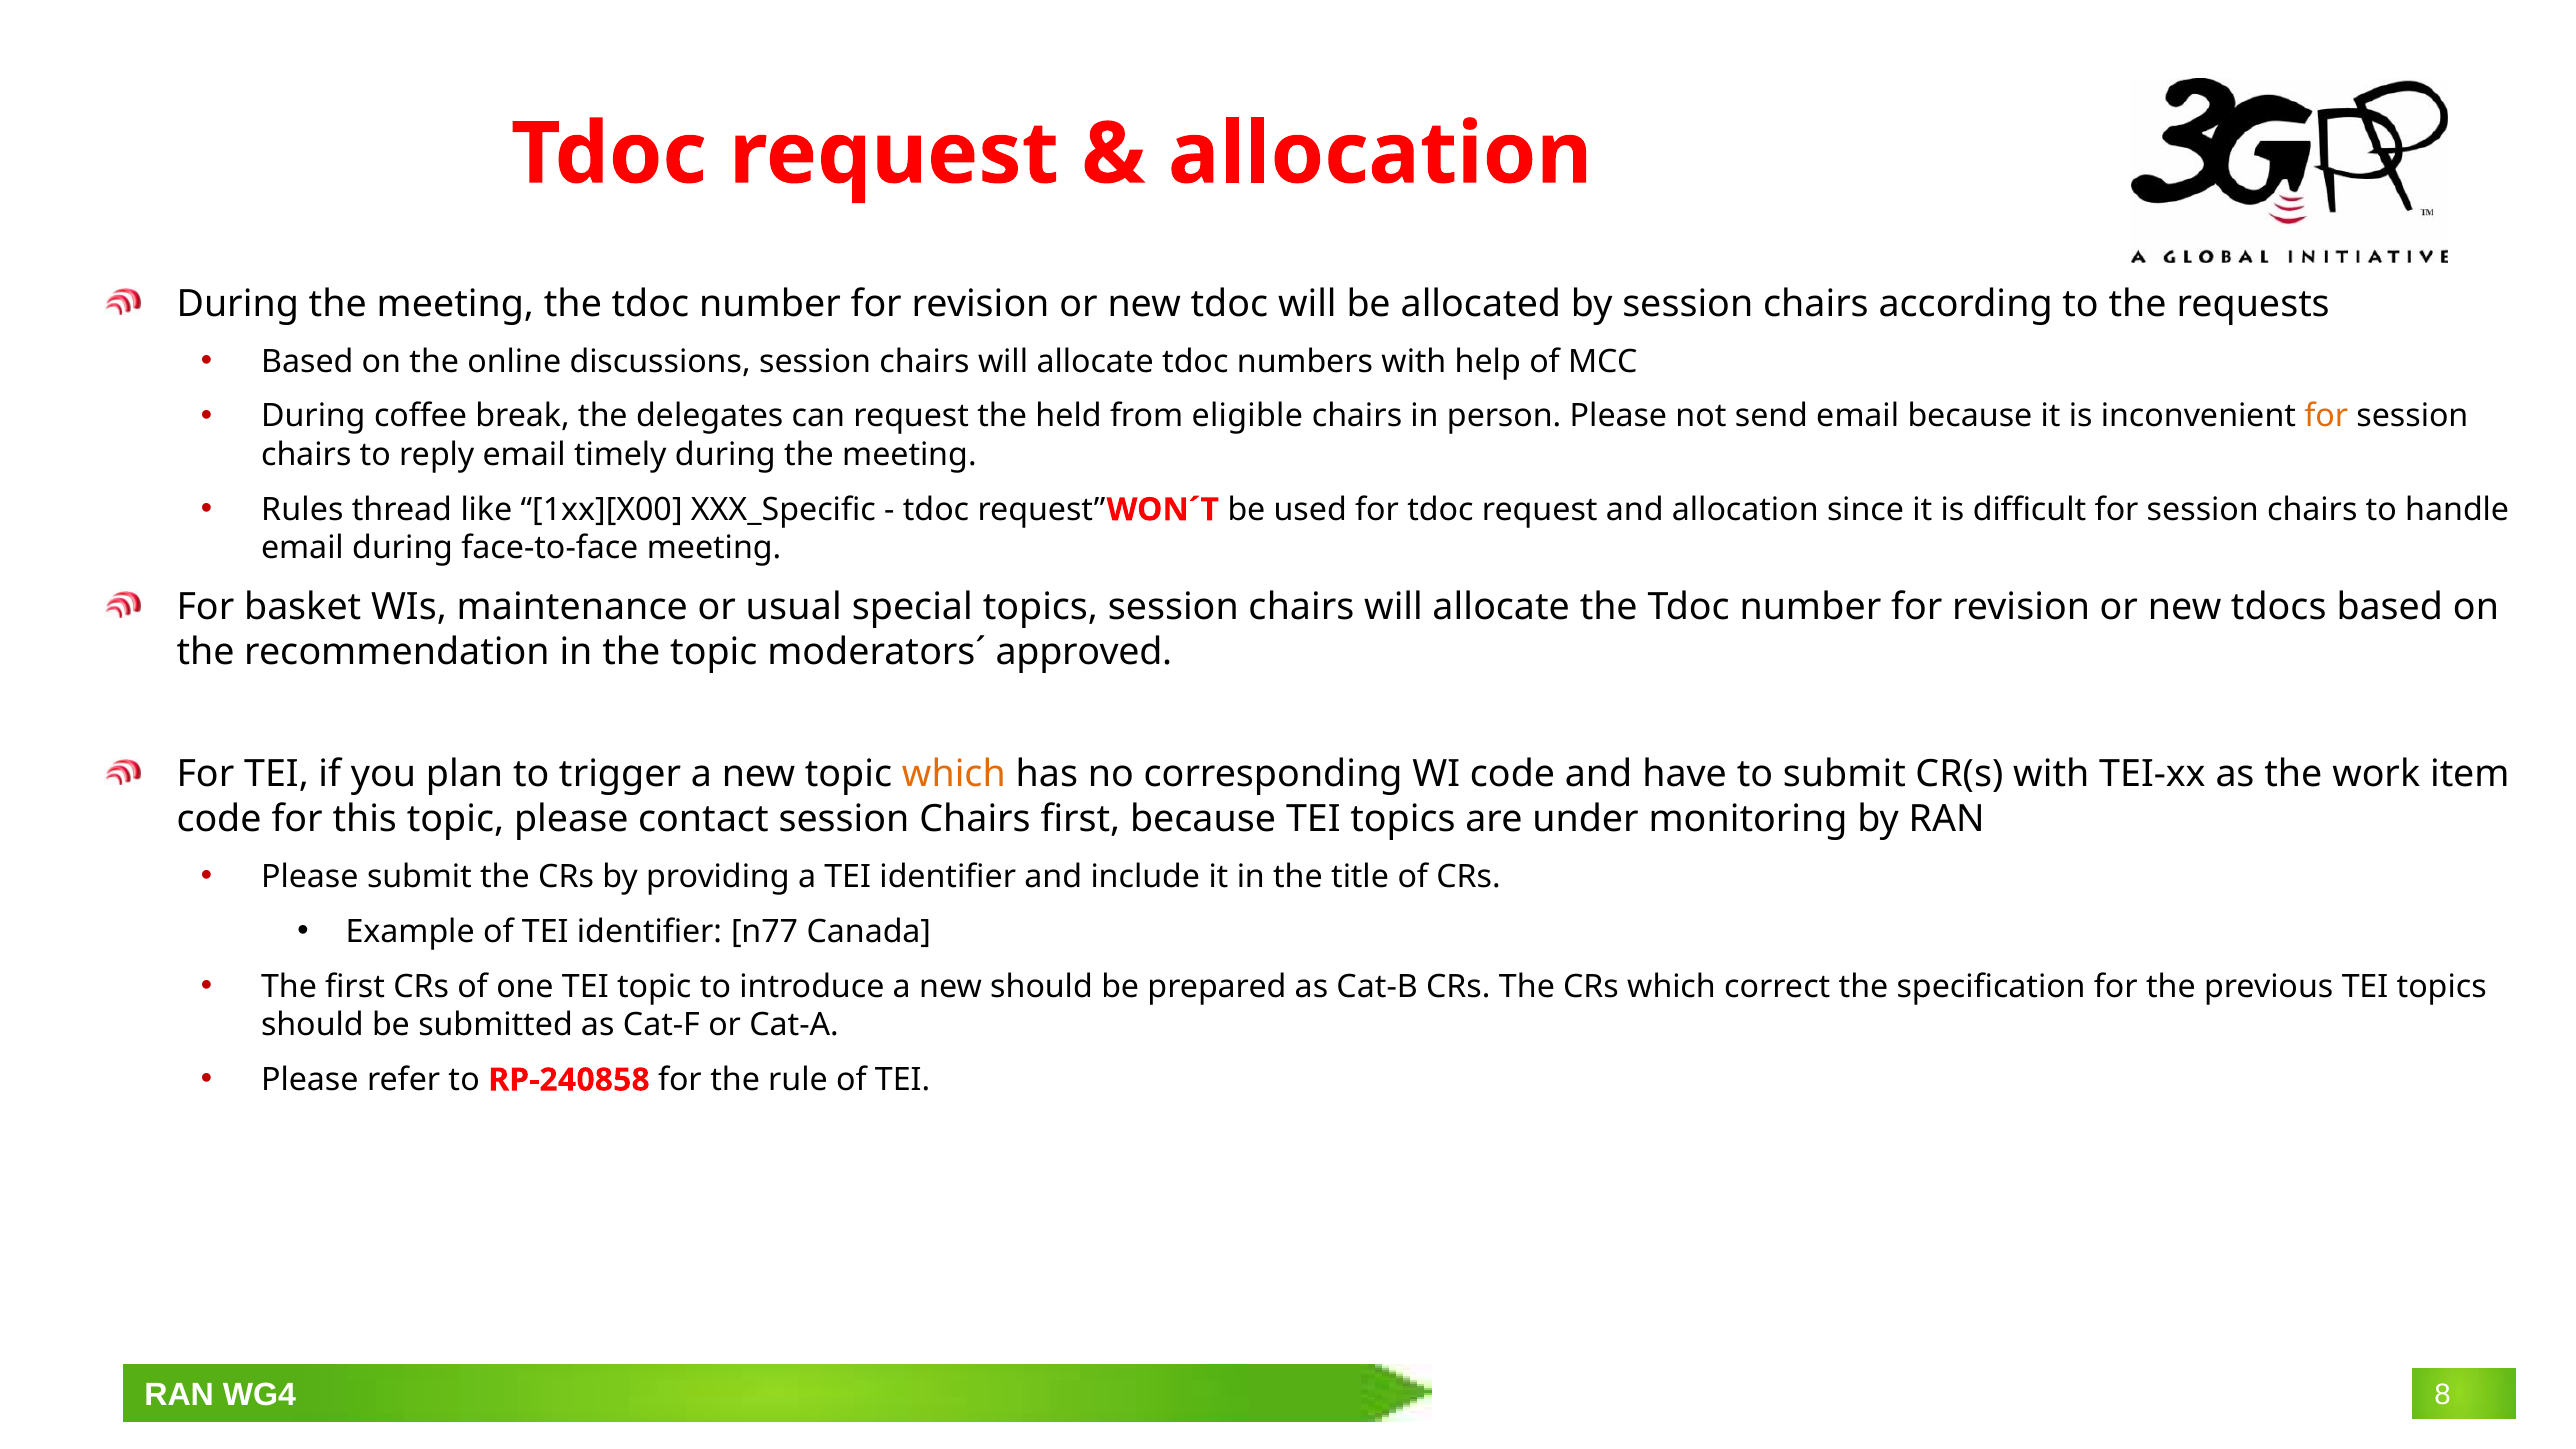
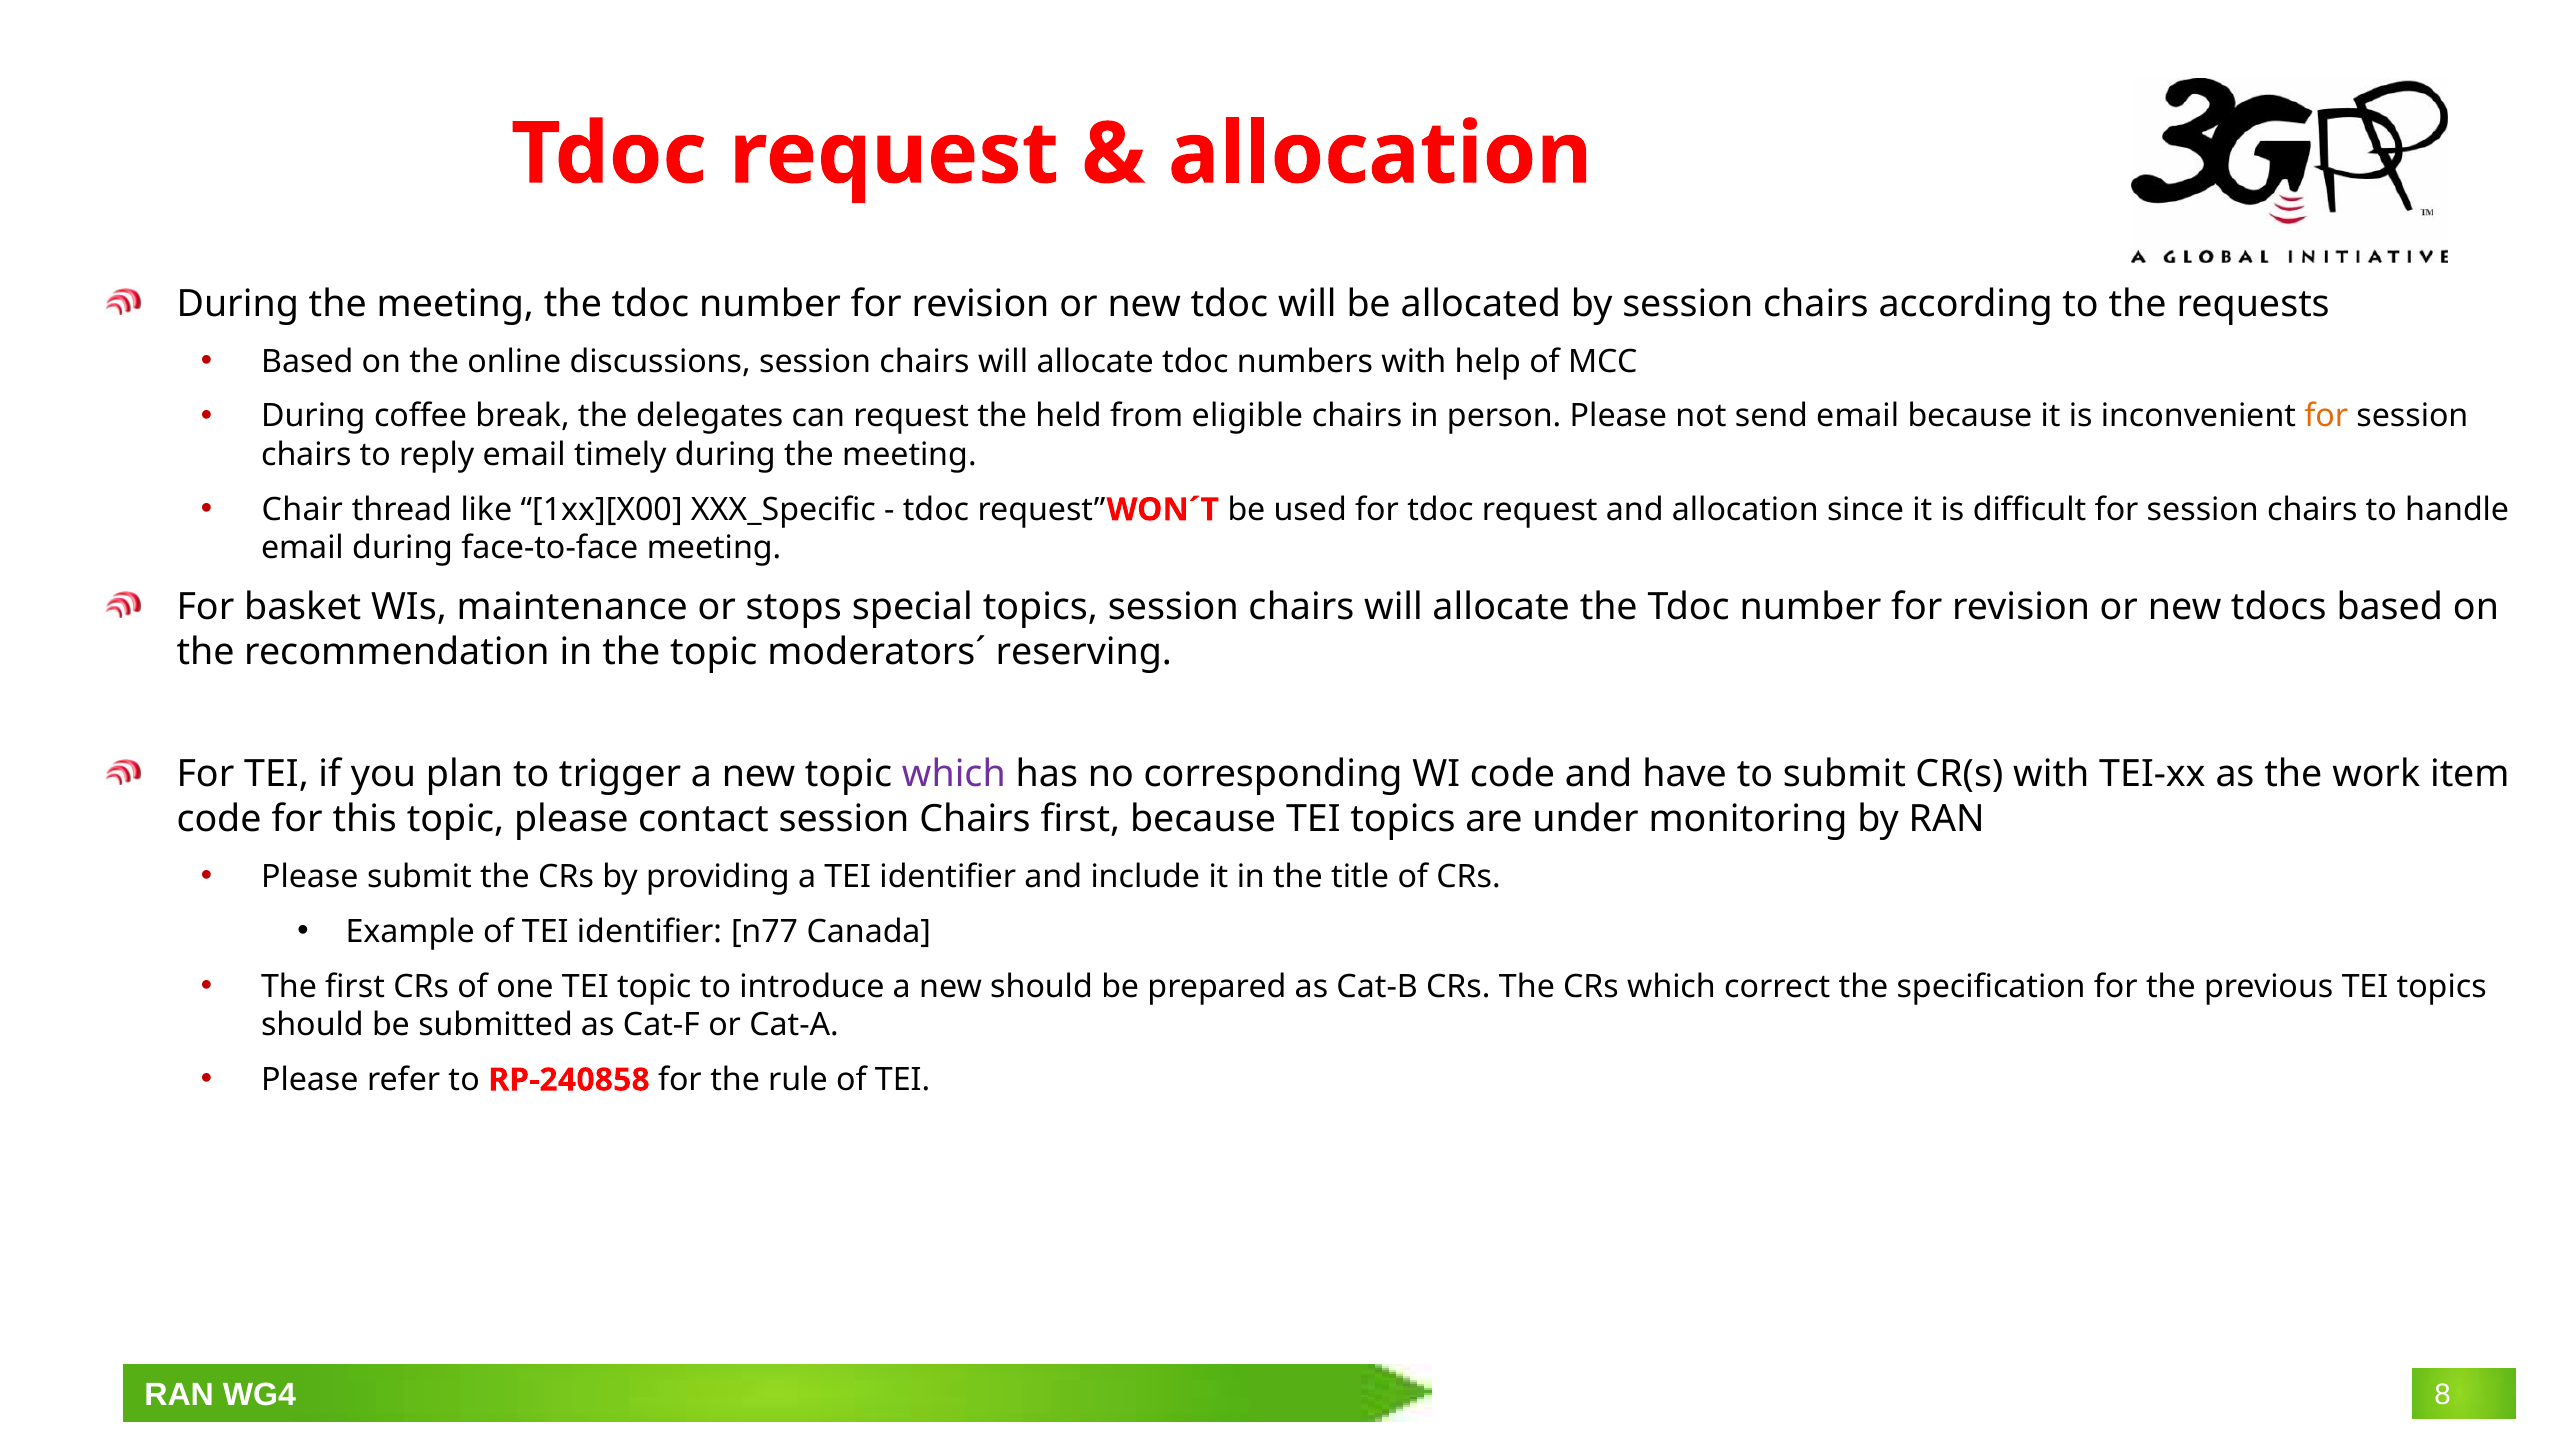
Rules: Rules -> Chair
usual: usual -> stops
approved: approved -> reserving
which at (954, 774) colour: orange -> purple
